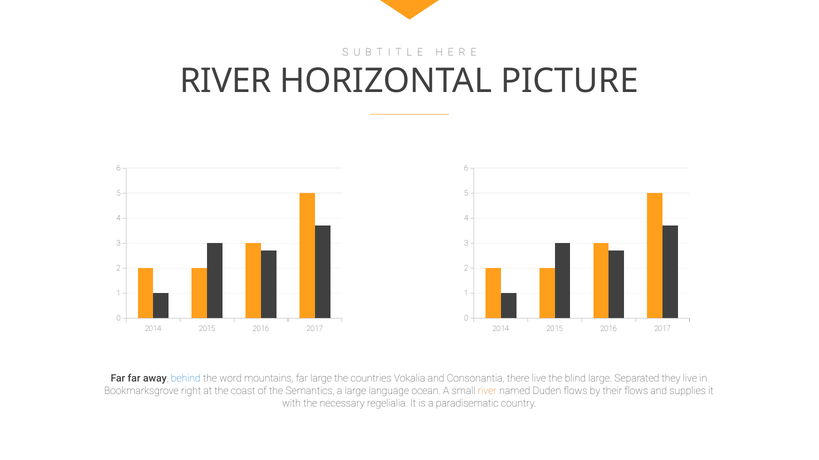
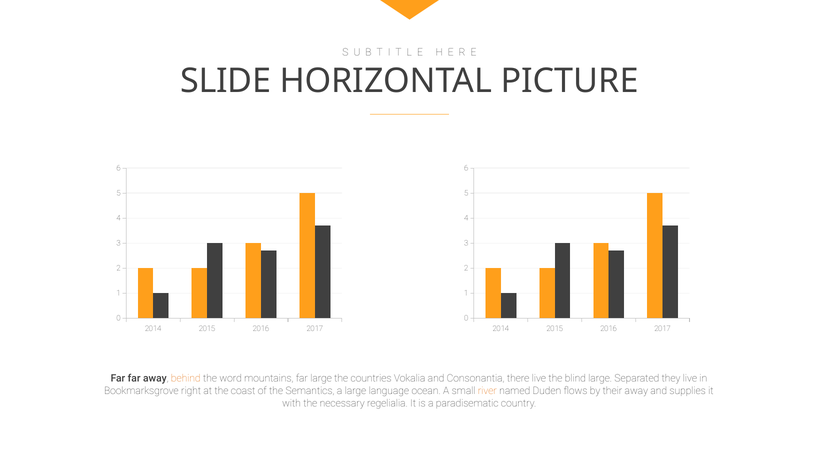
RIVER at (226, 81): RIVER -> SLIDE
behind colour: blue -> orange
their flows: flows -> away
